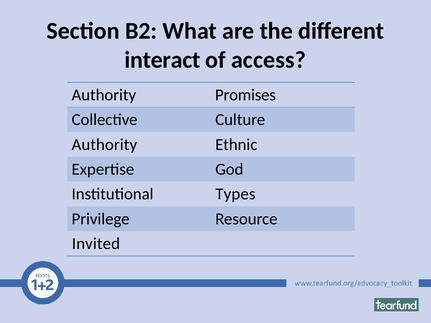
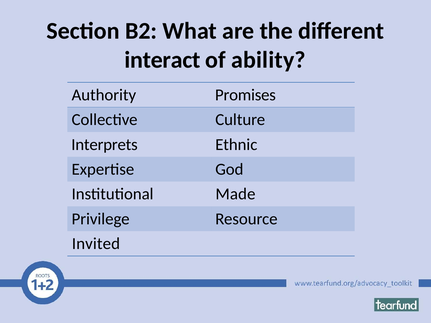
access: access -> ability
Authority at (104, 145): Authority -> Interprets
Types: Types -> Made
